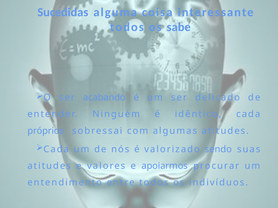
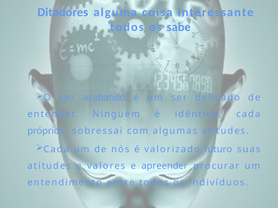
Sucedidas: Sucedidas -> Ditadores
sendo: sendo -> futuro
apoiarmos: apoiarmos -> apreender
